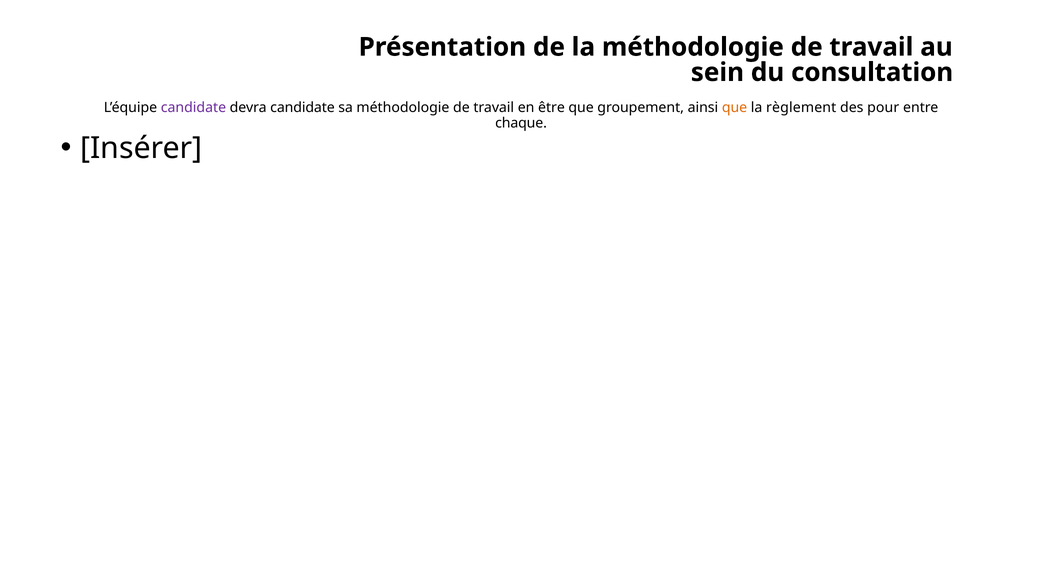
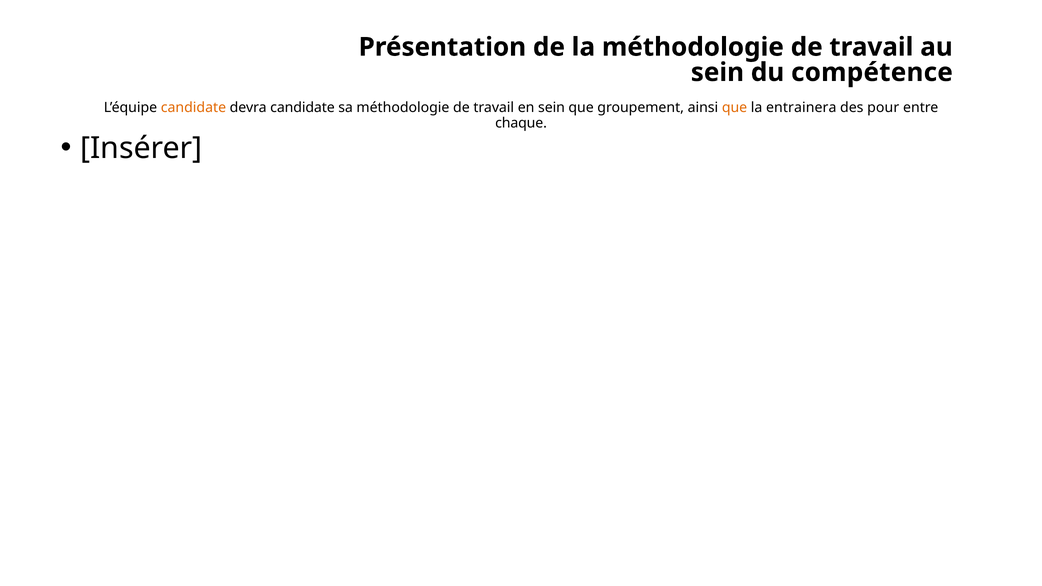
consultation: consultation -> compétence
candidate at (193, 108) colour: purple -> orange
en être: être -> sein
règlement: règlement -> entrainera
